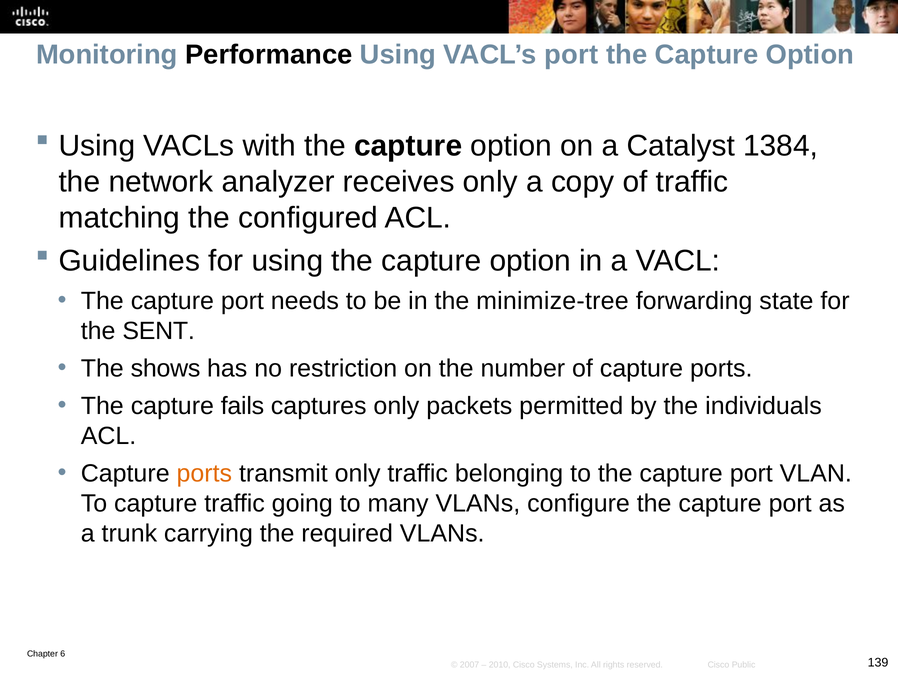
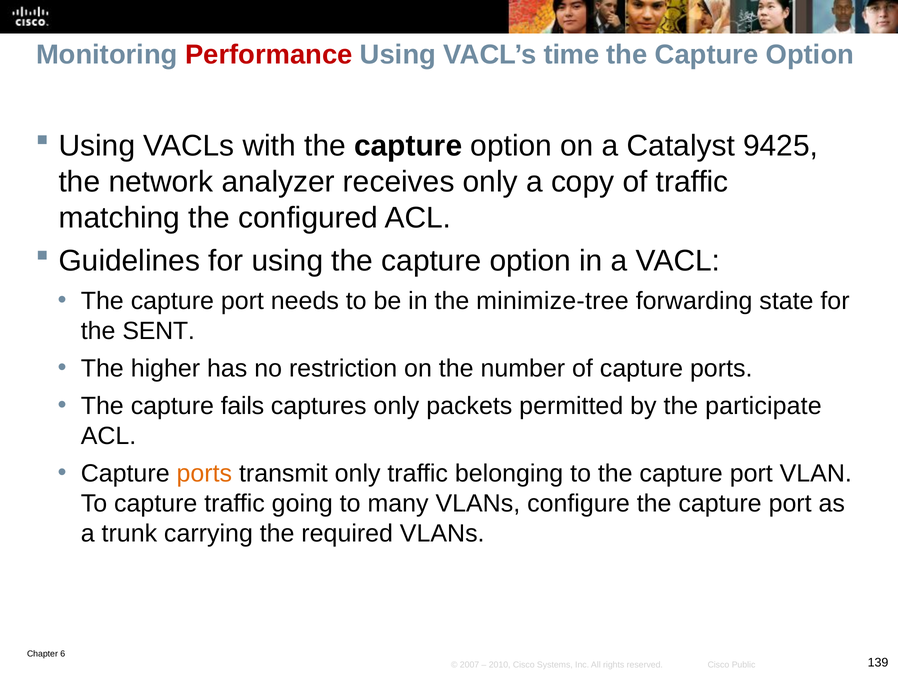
Performance colour: black -> red
VACL’s port: port -> time
1384: 1384 -> 9425
shows: shows -> higher
individuals: individuals -> participate
